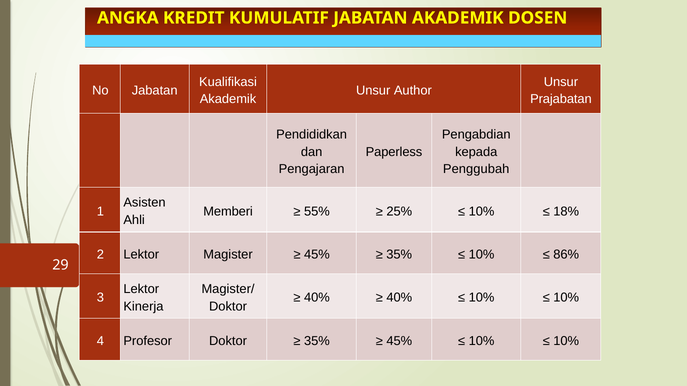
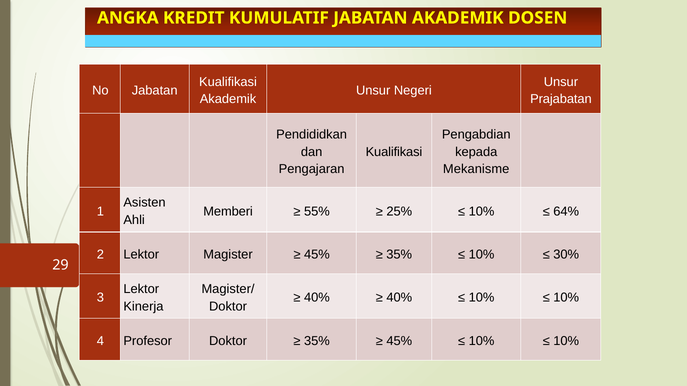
Author: Author -> Negeri
Paperless at (394, 152): Paperless -> Kualifikasi
Penggubah: Penggubah -> Mekanisme
18%: 18% -> 64%
86%: 86% -> 30%
